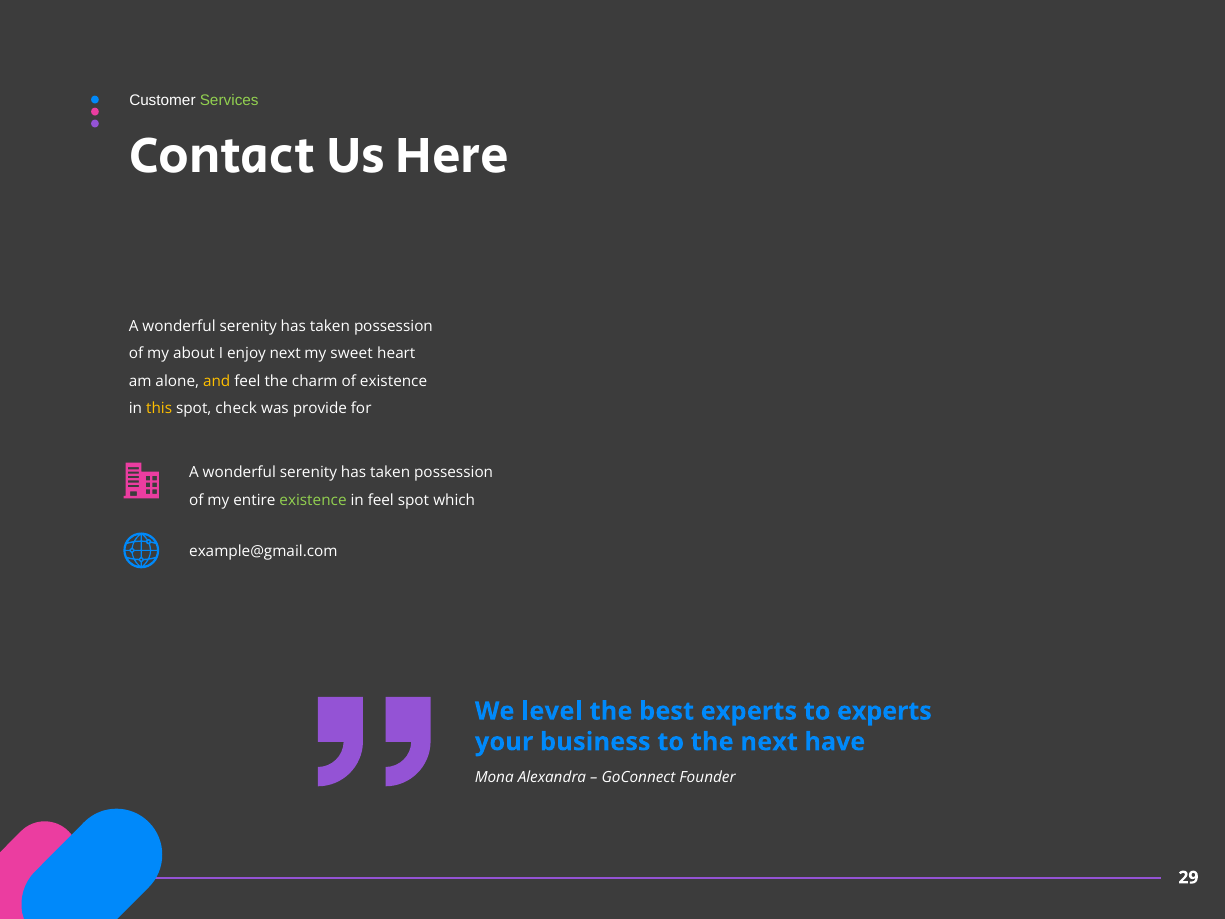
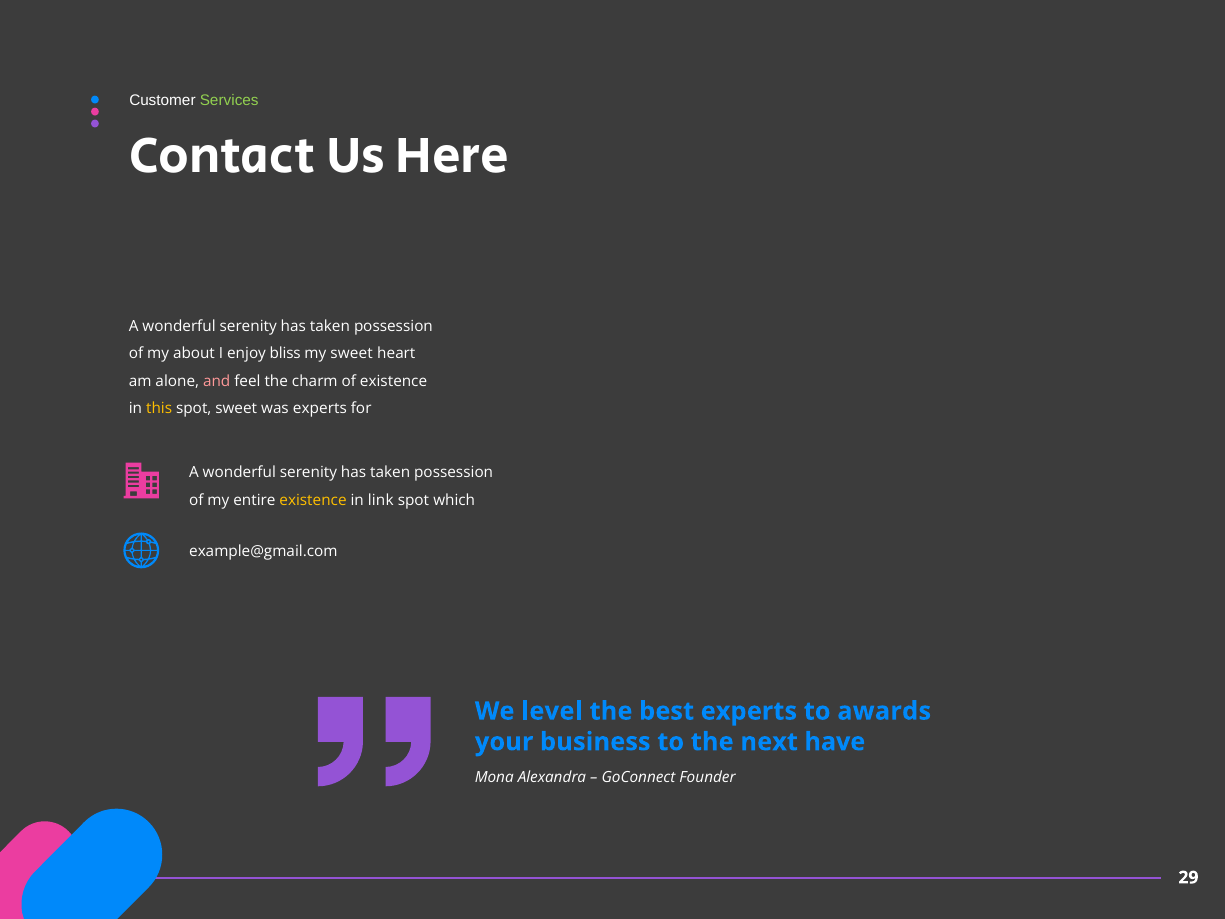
enjoy next: next -> bliss
and colour: yellow -> pink
spot check: check -> sweet
was provide: provide -> experts
existence at (313, 500) colour: light green -> yellow
in feel: feel -> link
to experts: experts -> awards
